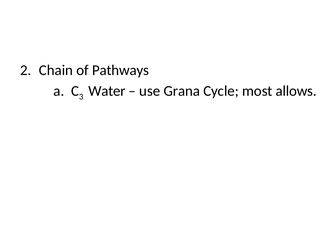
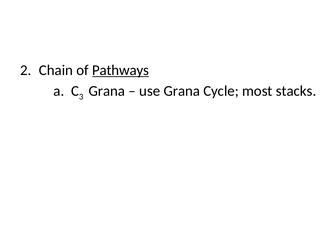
Pathways underline: none -> present
Water at (107, 91): Water -> Grana
allows: allows -> stacks
